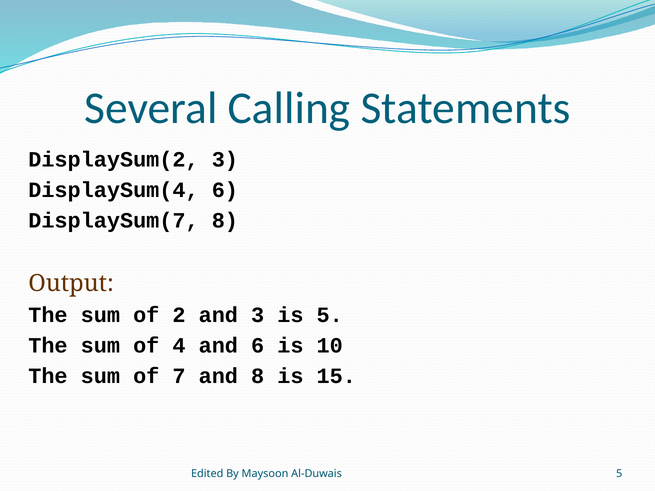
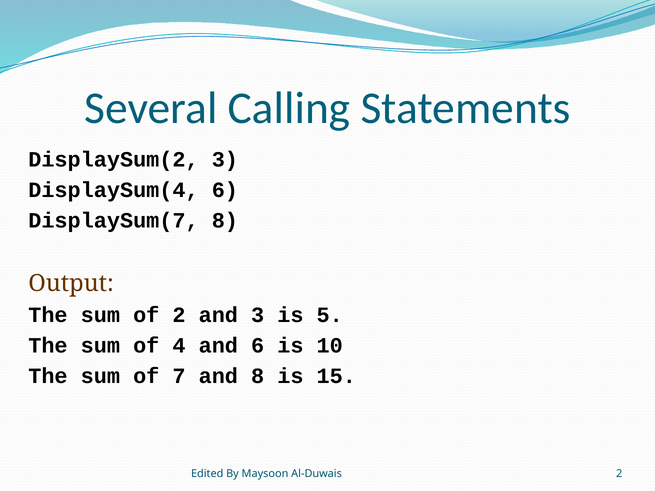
Al-Duwais 5: 5 -> 2
